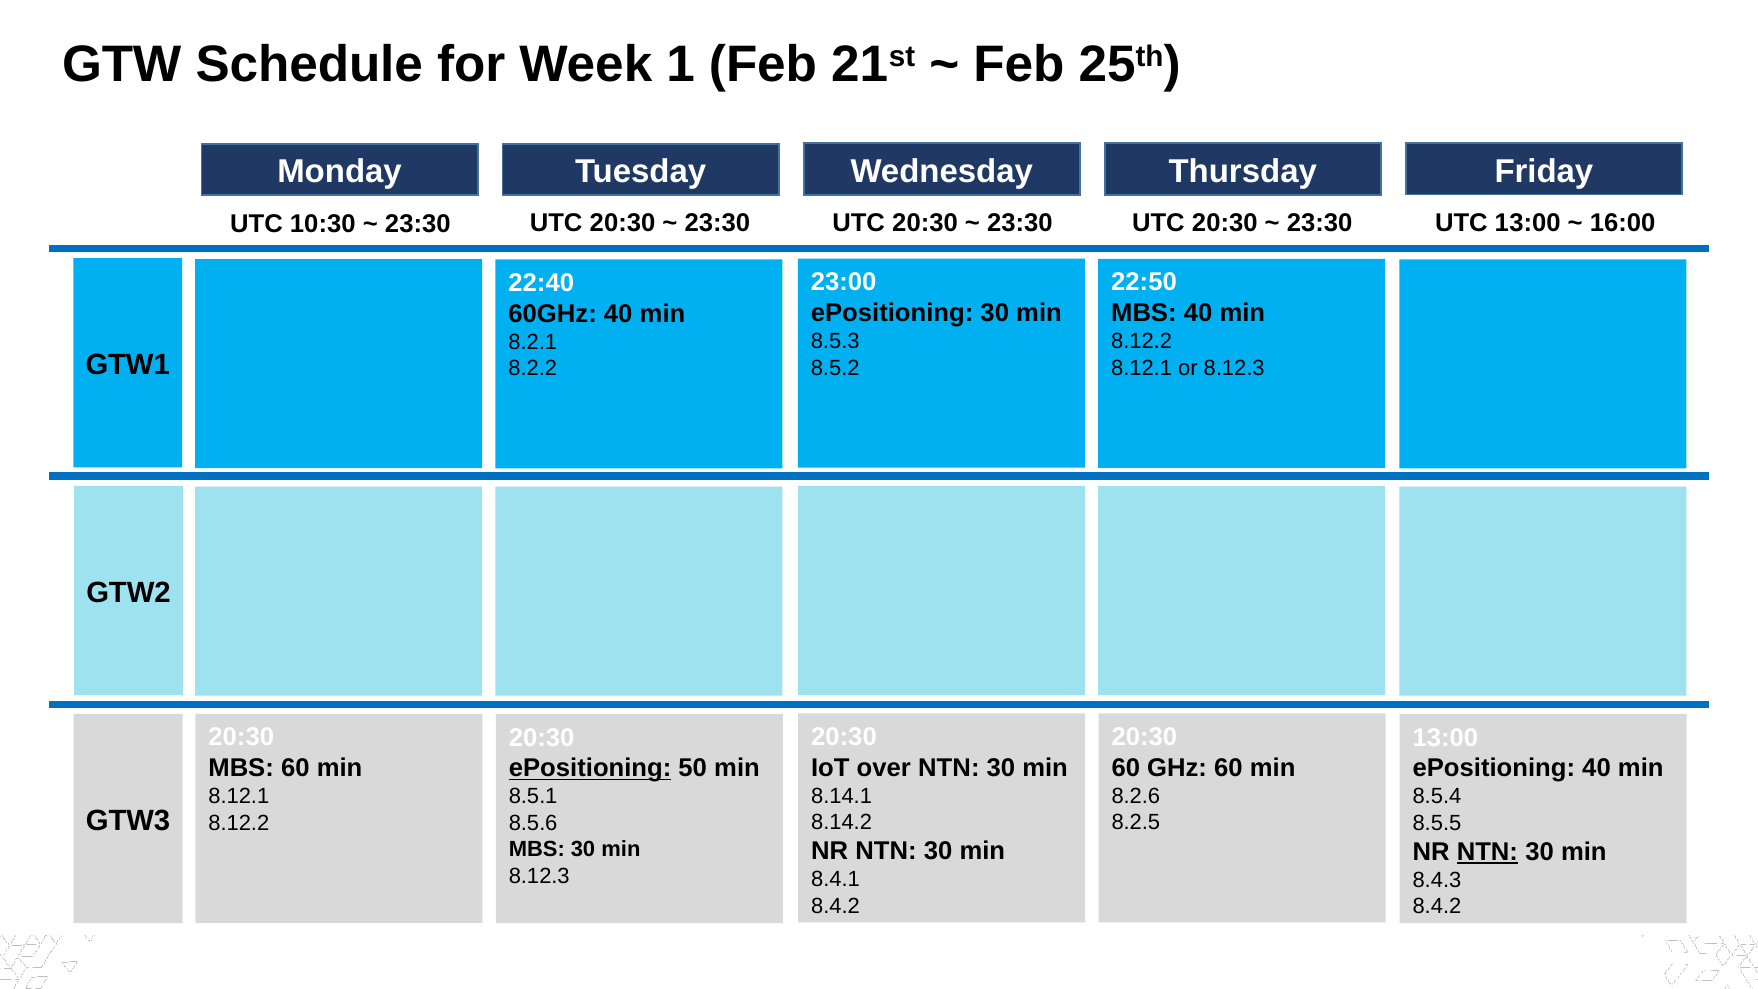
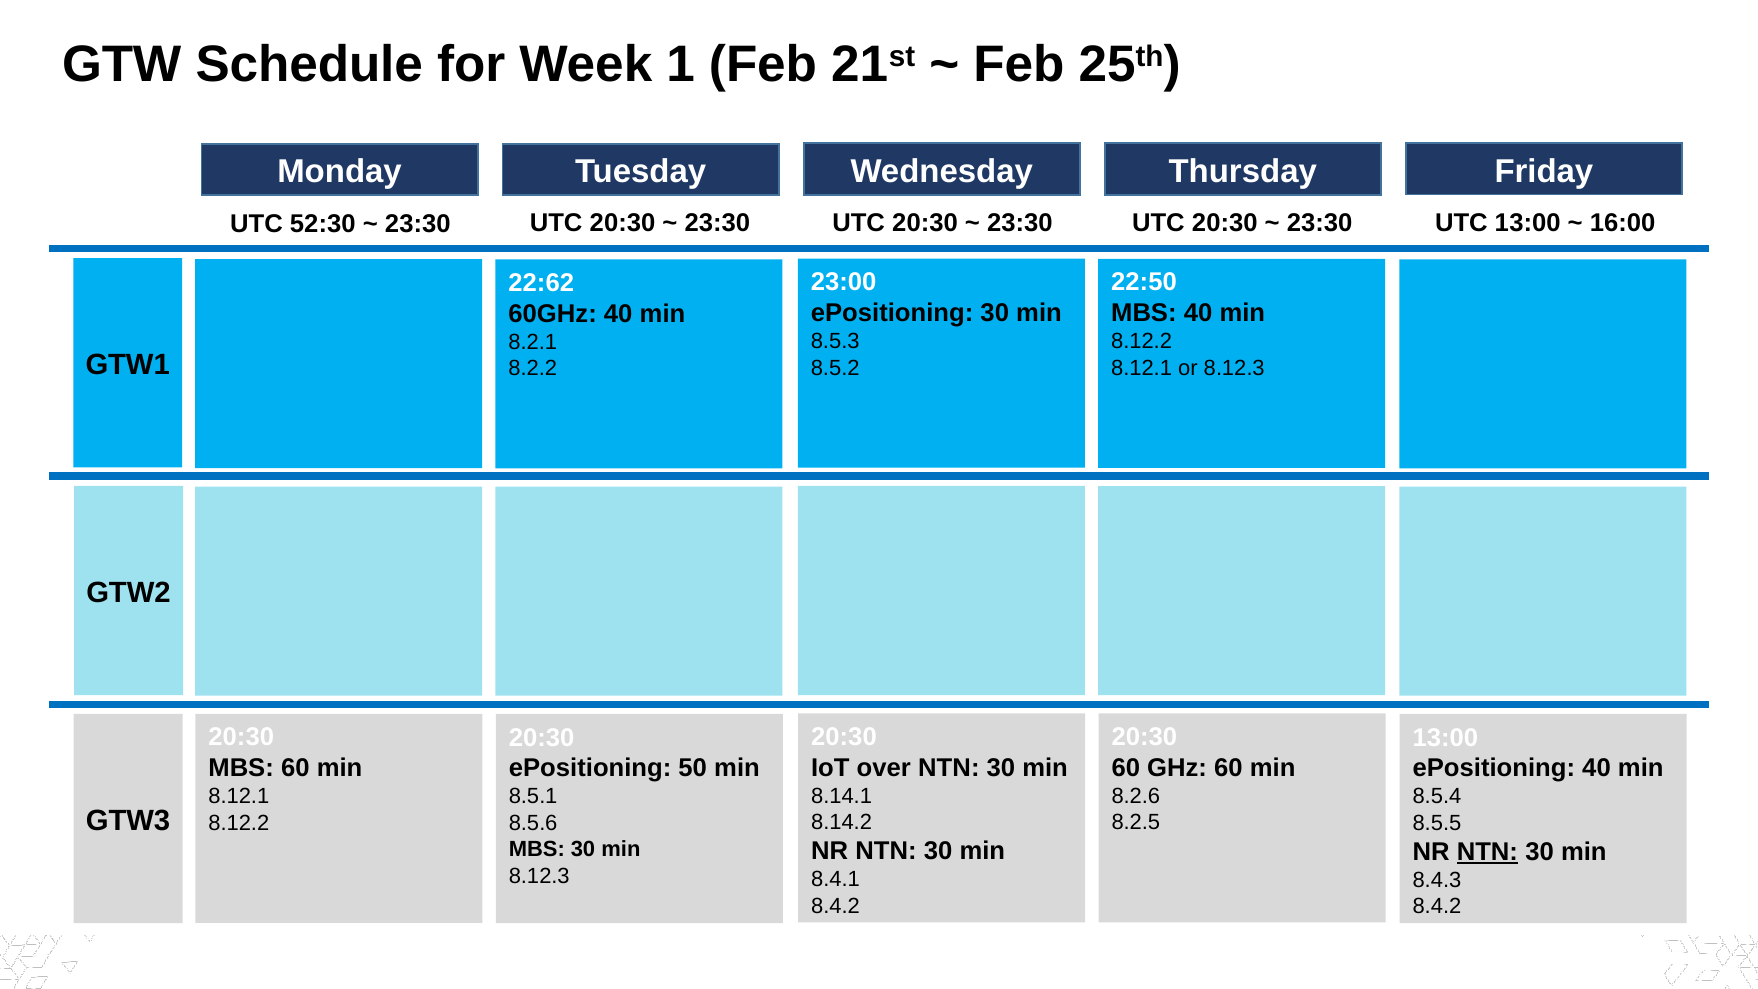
10:30: 10:30 -> 52:30
22:40: 22:40 -> 22:62
ePositioning at (590, 768) underline: present -> none
